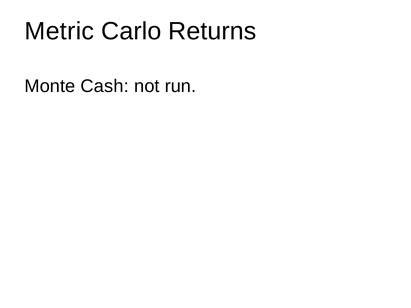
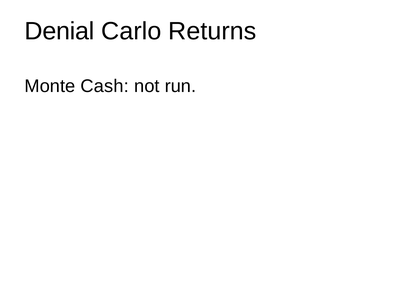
Metric: Metric -> Denial
